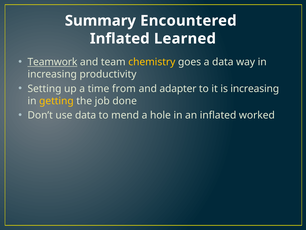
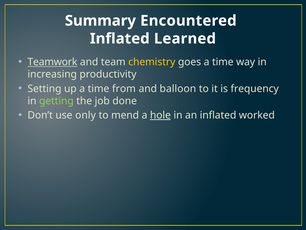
goes a data: data -> time
adapter: adapter -> balloon
is increasing: increasing -> frequency
getting colour: yellow -> light green
use data: data -> only
hole underline: none -> present
